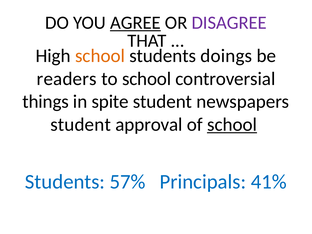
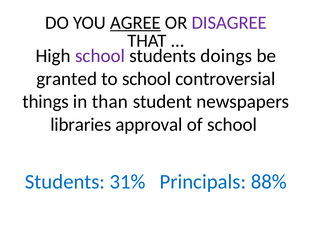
school at (100, 56) colour: orange -> purple
readers: readers -> granted
spite: spite -> than
student at (81, 125): student -> libraries
school at (232, 125) underline: present -> none
57%: 57% -> 31%
41%: 41% -> 88%
